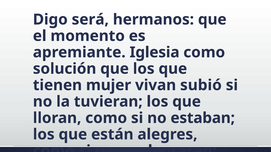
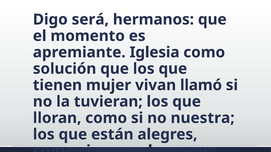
subió: subió -> llamó
estaban: estaban -> nuestra
